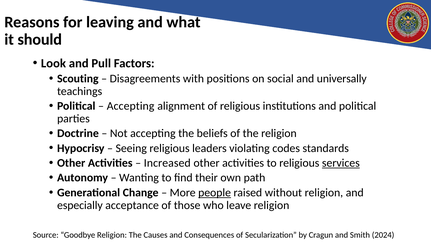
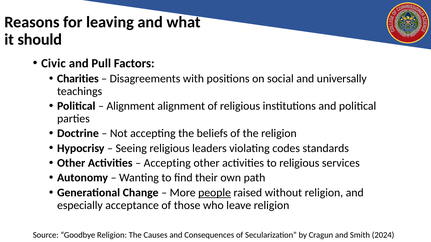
Look: Look -> Civic
Scouting: Scouting -> Charities
Accepting at (131, 106): Accepting -> Alignment
Increased at (167, 163): Increased -> Accepting
services underline: present -> none
